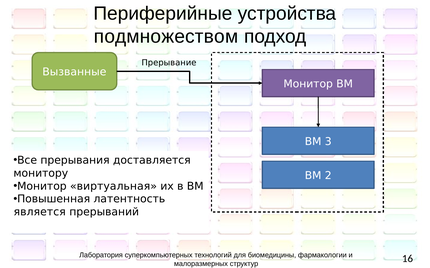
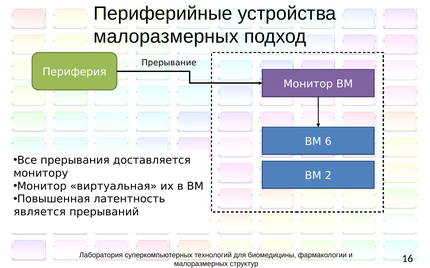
подмножеством at (166, 36): подмножеством -> малоразмерных
Вызванные: Вызванные -> Периферия
3: 3 -> 6
